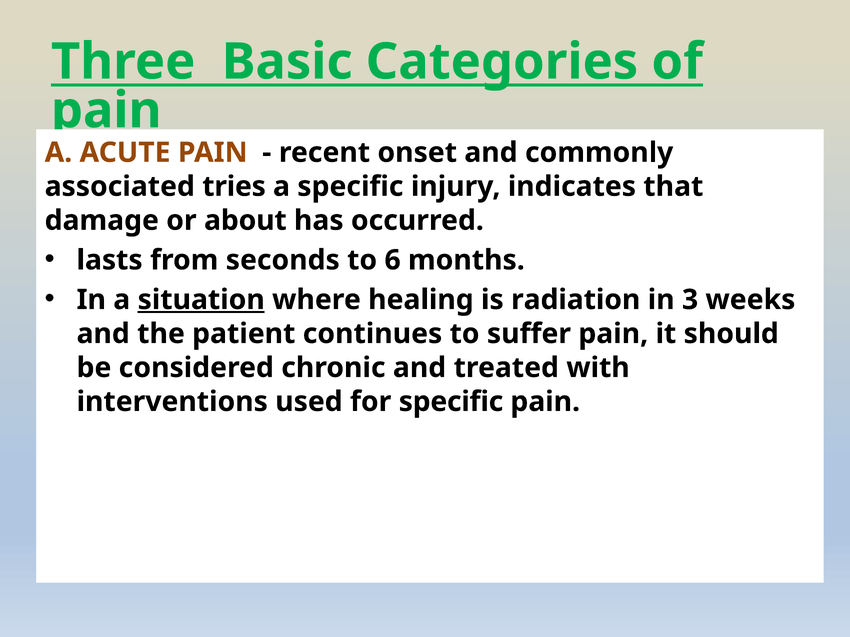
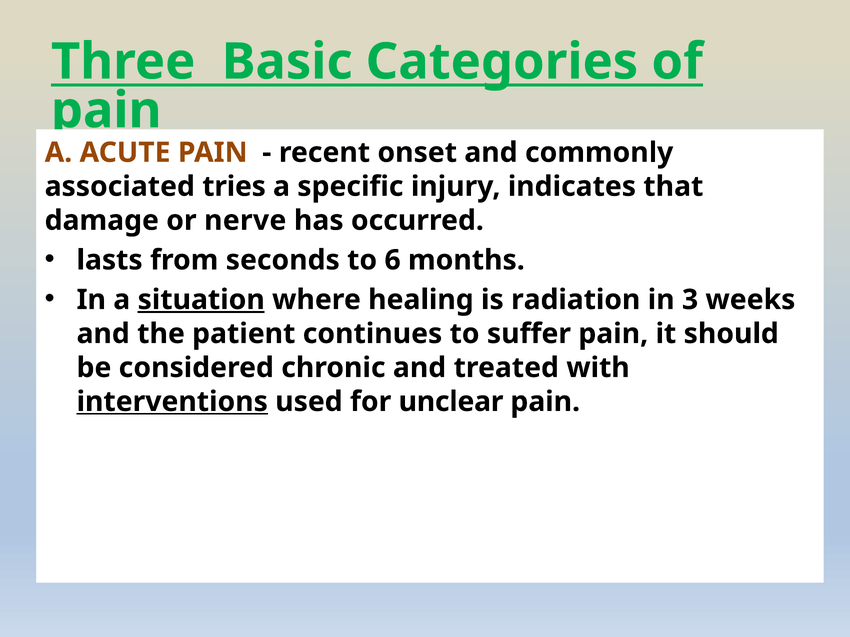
about: about -> nerve
interventions underline: none -> present
for speciﬁc: speciﬁc -> unclear
